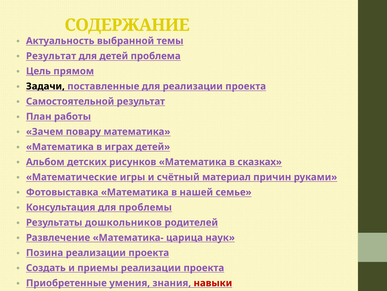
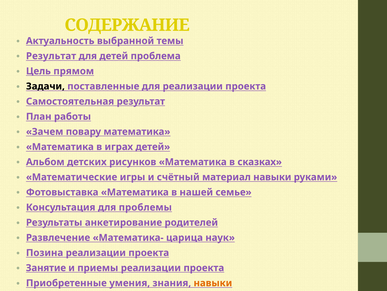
Самостоятельной: Самостоятельной -> Самостоятельная
материал причин: причин -> навыки
дошкольников: дошкольников -> анкетирование
Создать: Создать -> Занятие
навыки at (213, 282) colour: red -> orange
